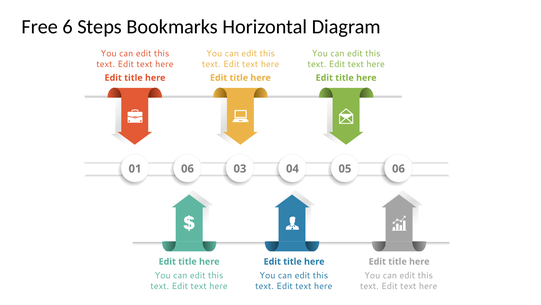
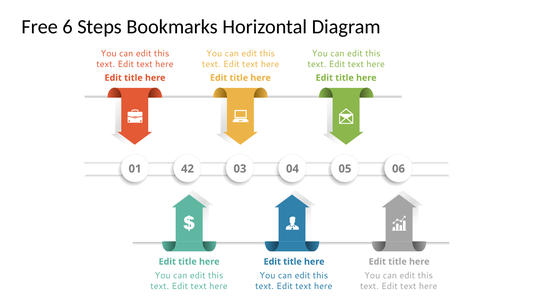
01 06: 06 -> 42
